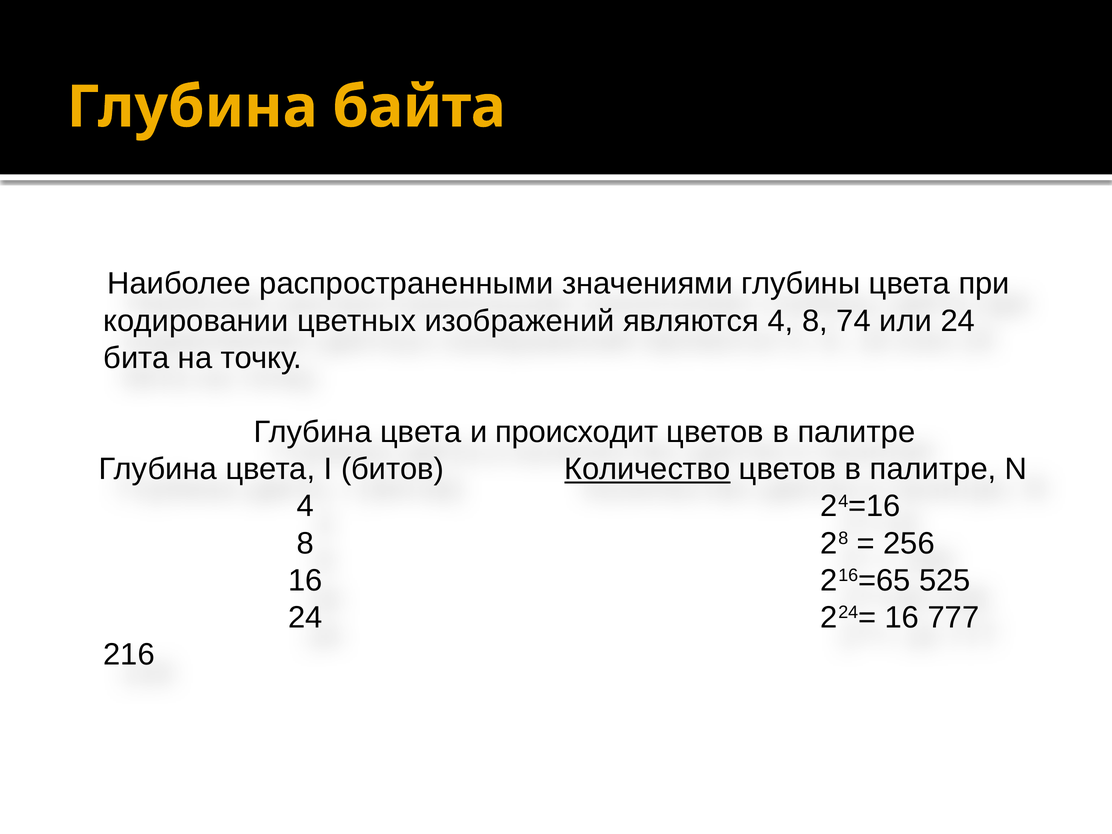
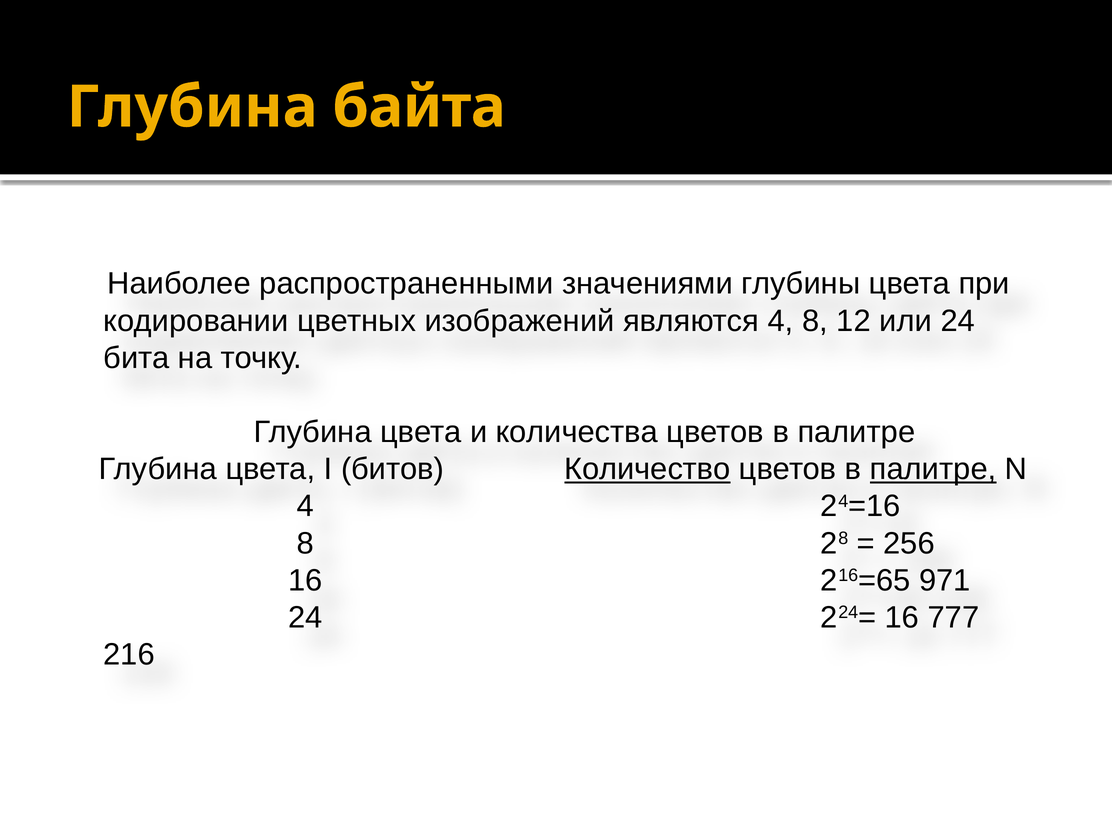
74: 74 -> 12
происходит: происходит -> количества
палитре at (933, 469) underline: none -> present
525: 525 -> 971
